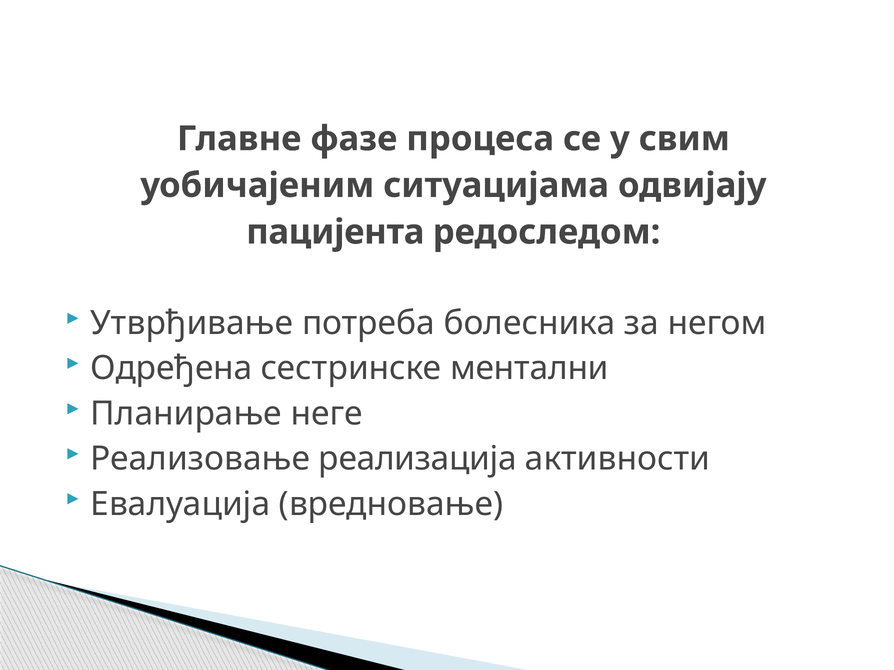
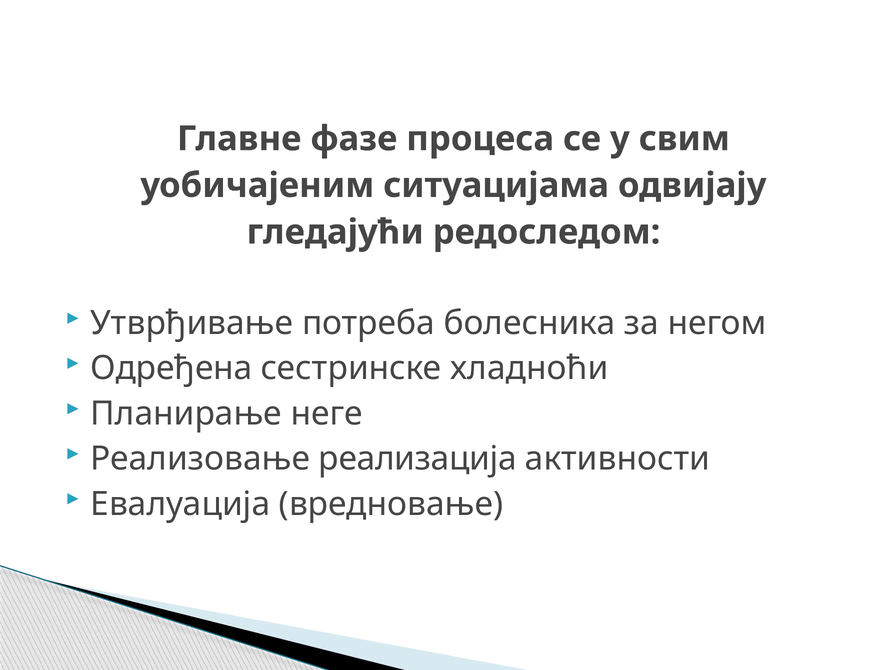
пацијента: пацијента -> гледајући
ментални: ментални -> хладноћи
